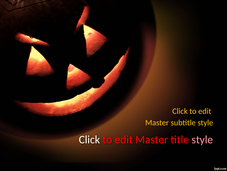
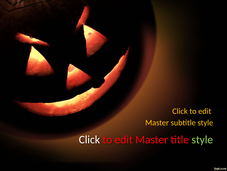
style at (202, 139) colour: pink -> light green
